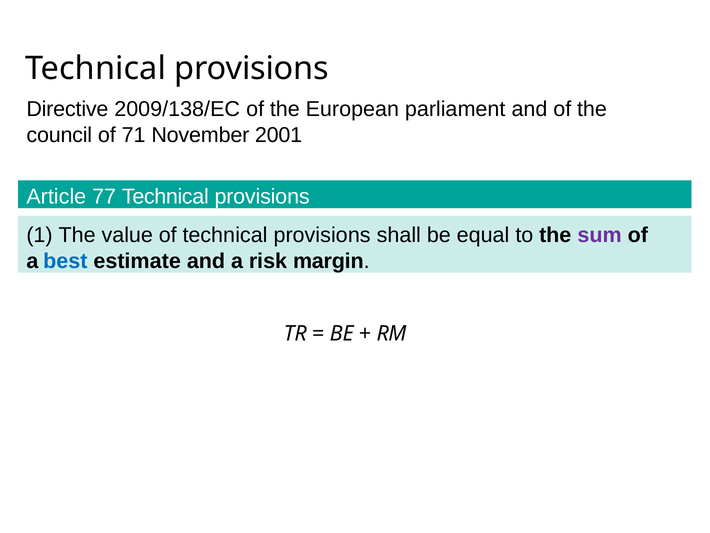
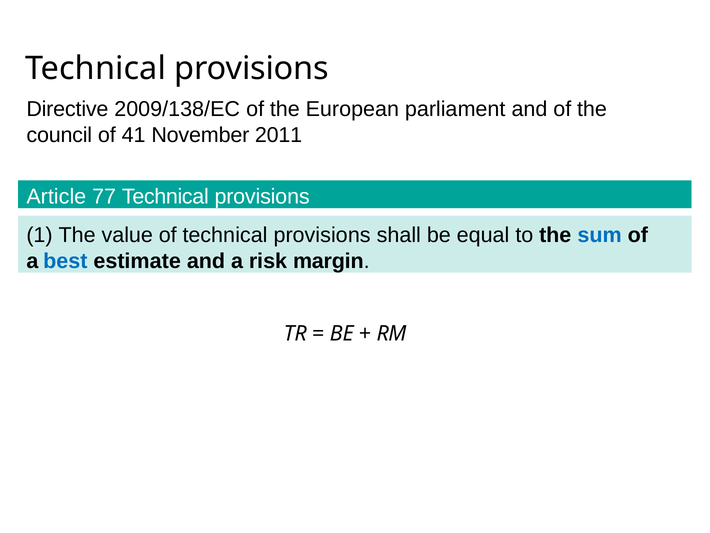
71: 71 -> 41
2001: 2001 -> 2011
sum colour: purple -> blue
